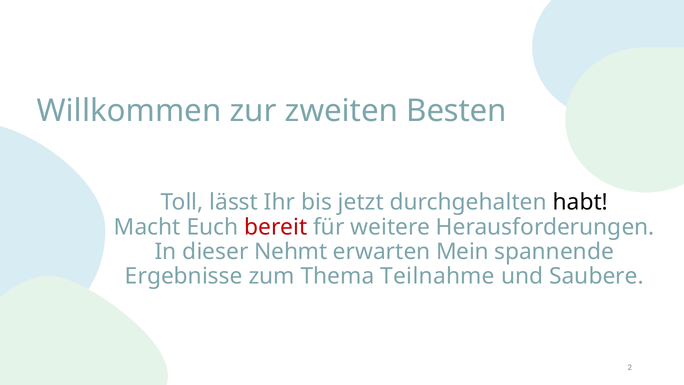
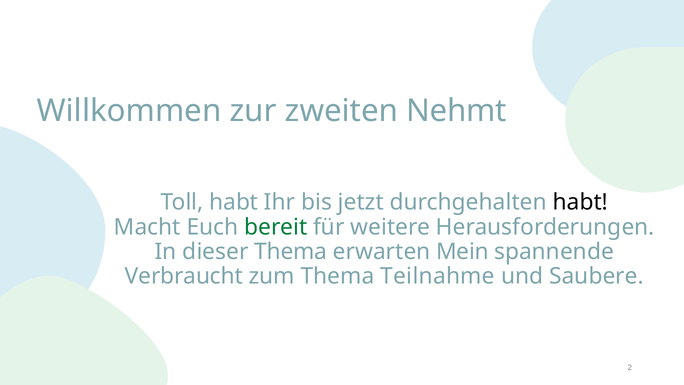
Besten: Besten -> Nehmt
Toll lässt: lässt -> habt
bereit colour: red -> green
dieser Nehmt: Nehmt -> Thema
Ergebnisse: Ergebnisse -> Verbraucht
